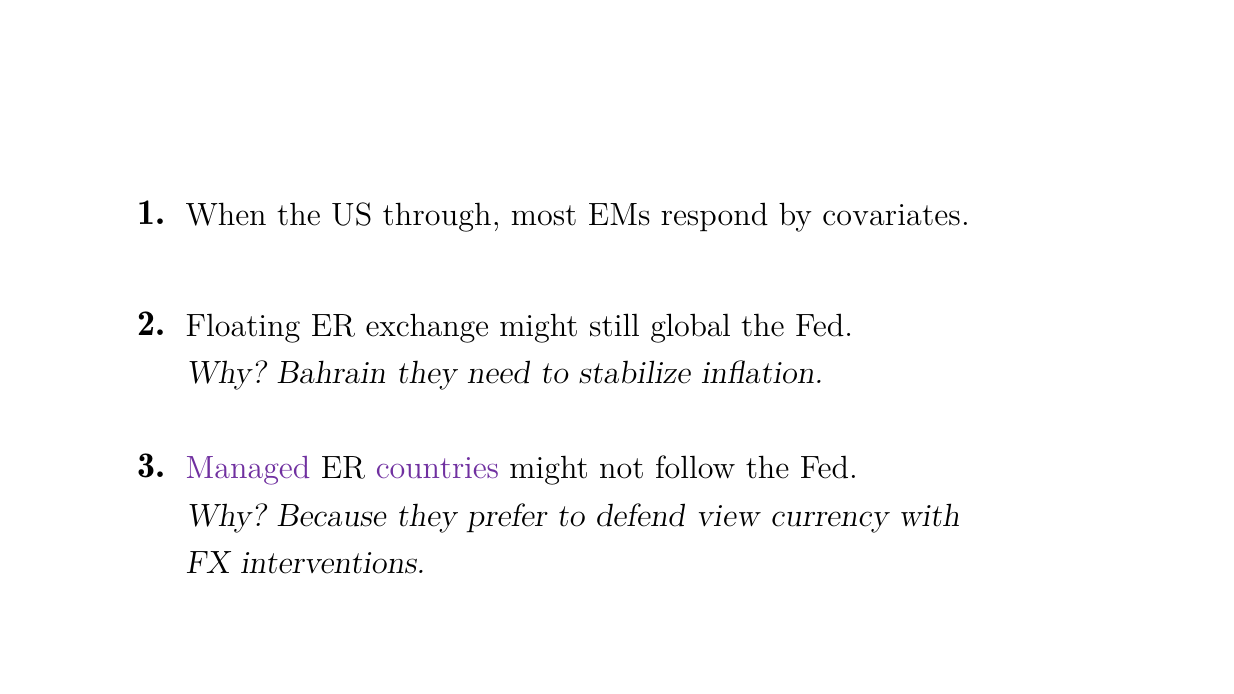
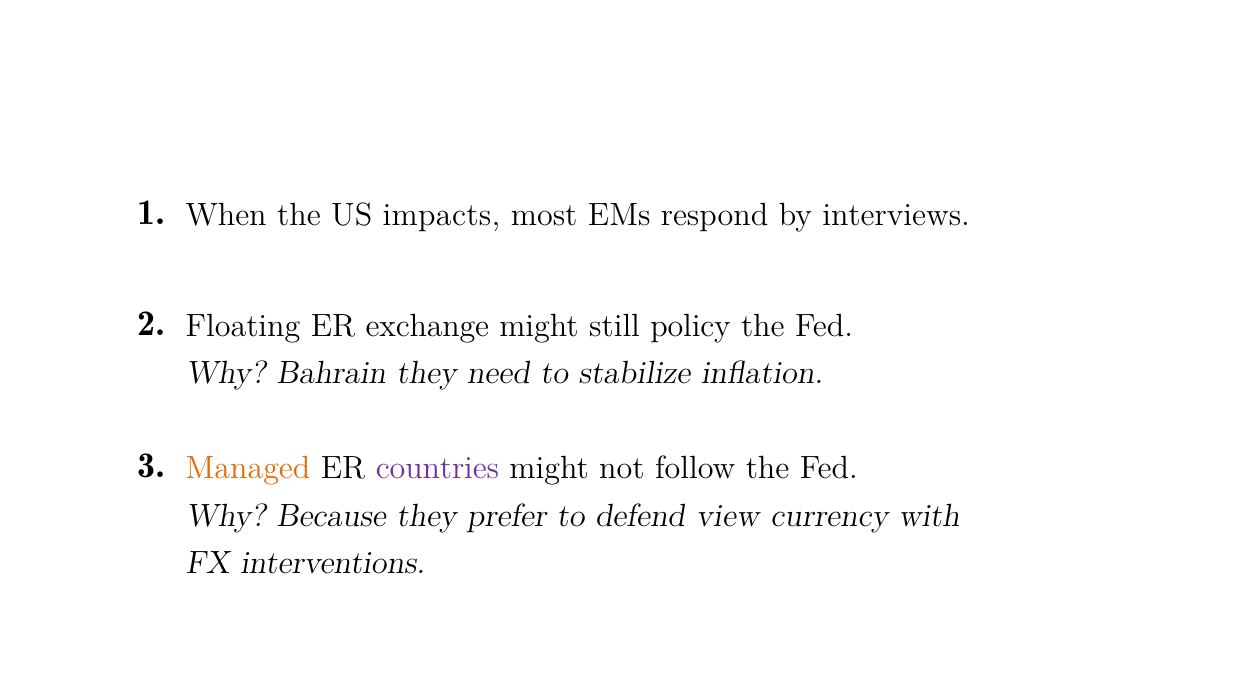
through: through -> impacts
covariates: covariates -> interviews
global: global -> policy
Managed colour: purple -> orange
